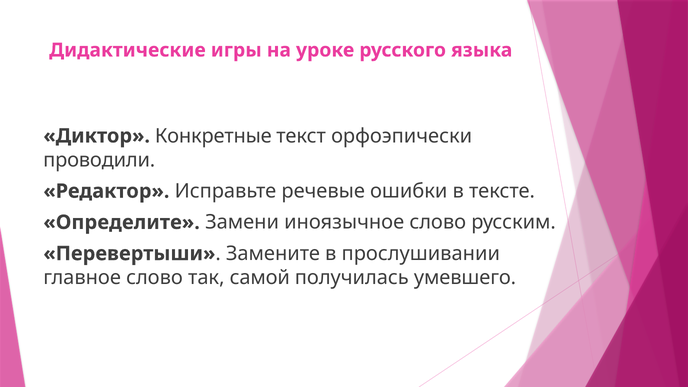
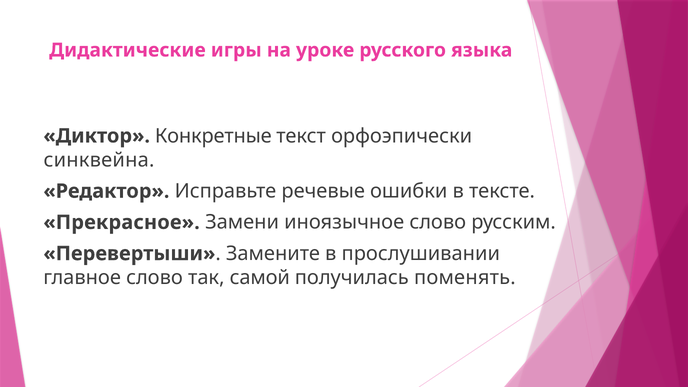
проводили: проводили -> синквейна
Определите: Определите -> Прекрасное
умевшего: умевшего -> поменять
